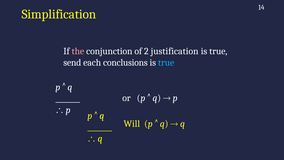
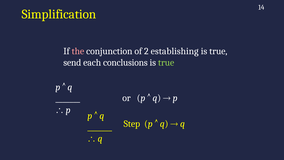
justification: justification -> establishing
true at (166, 62) colour: light blue -> light green
Will: Will -> Step
